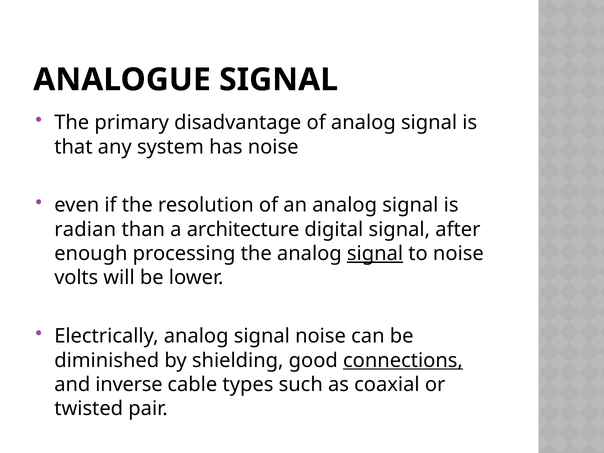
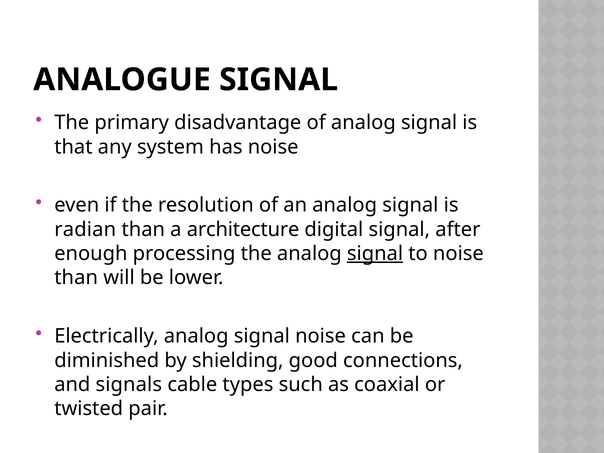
volts at (76, 278): volts -> than
connections underline: present -> none
inverse: inverse -> signals
